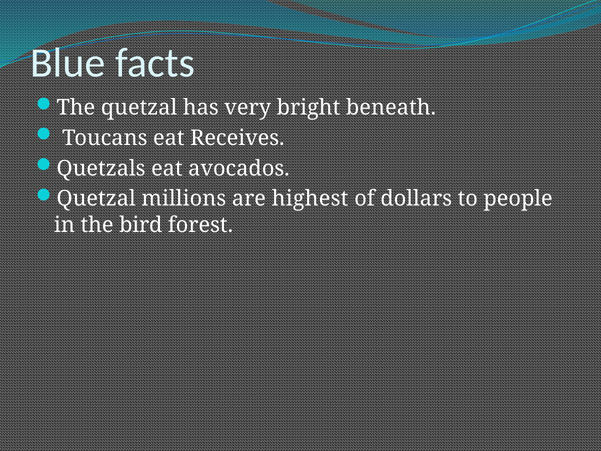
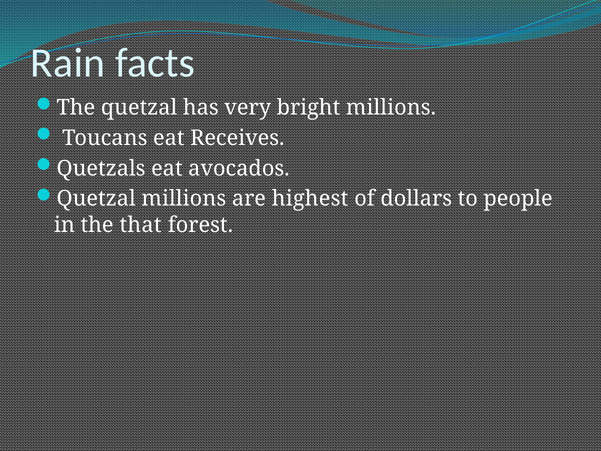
Blue: Blue -> Rain
bright beneath: beneath -> millions
bird: bird -> that
